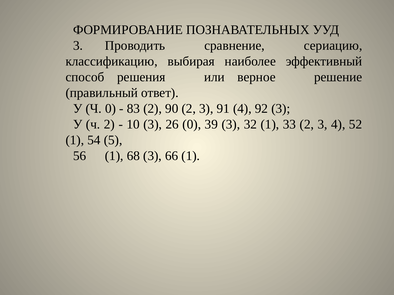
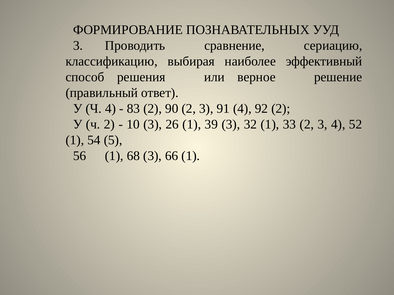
Ч 0: 0 -> 4
92 3: 3 -> 2
26 0: 0 -> 1
